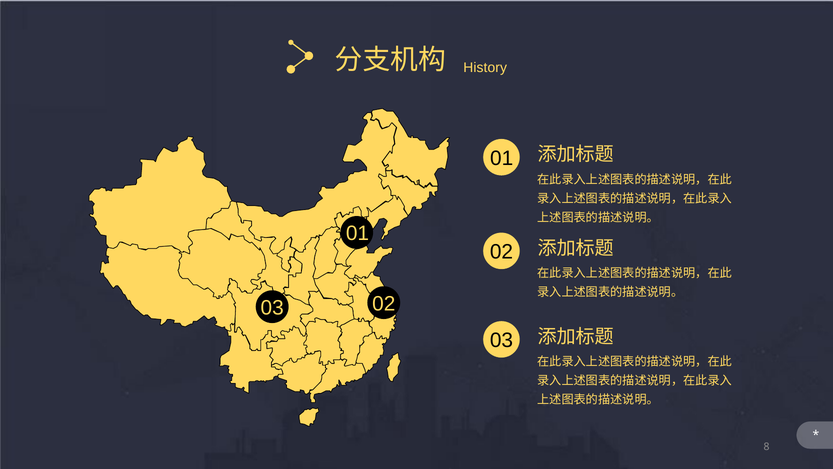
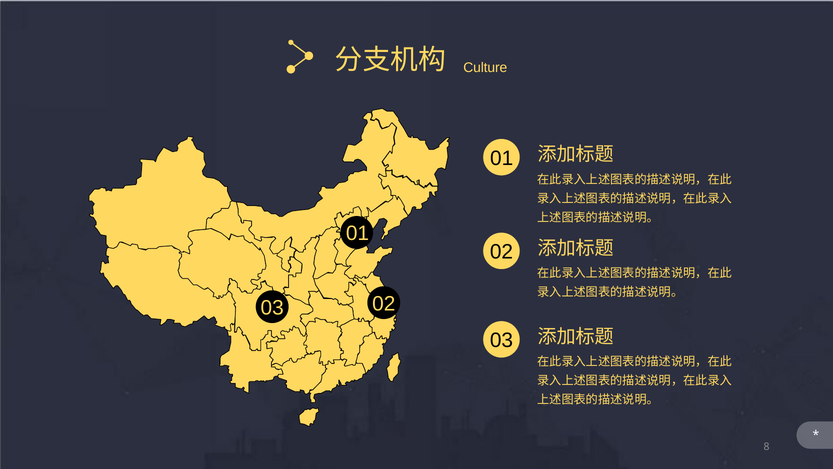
History: History -> Culture
